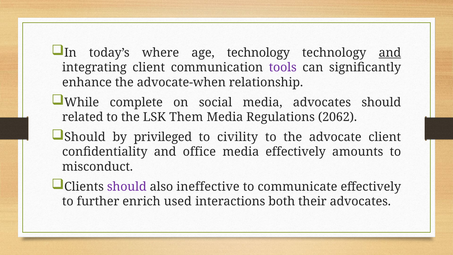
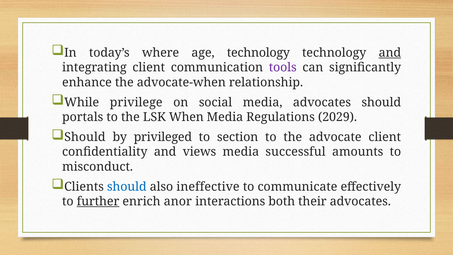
complete: complete -> privilege
related: related -> portals
Them: Them -> When
2062: 2062 -> 2029
civility: civility -> section
office: office -> views
media effectively: effectively -> successful
should at (127, 187) colour: purple -> blue
further underline: none -> present
used: used -> anor
